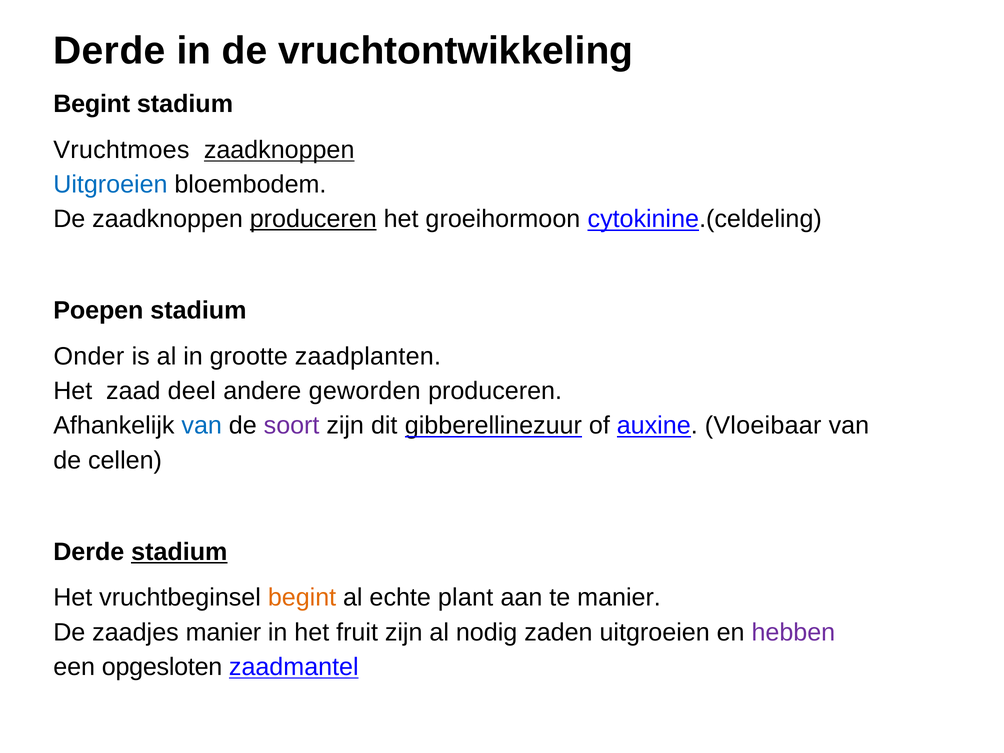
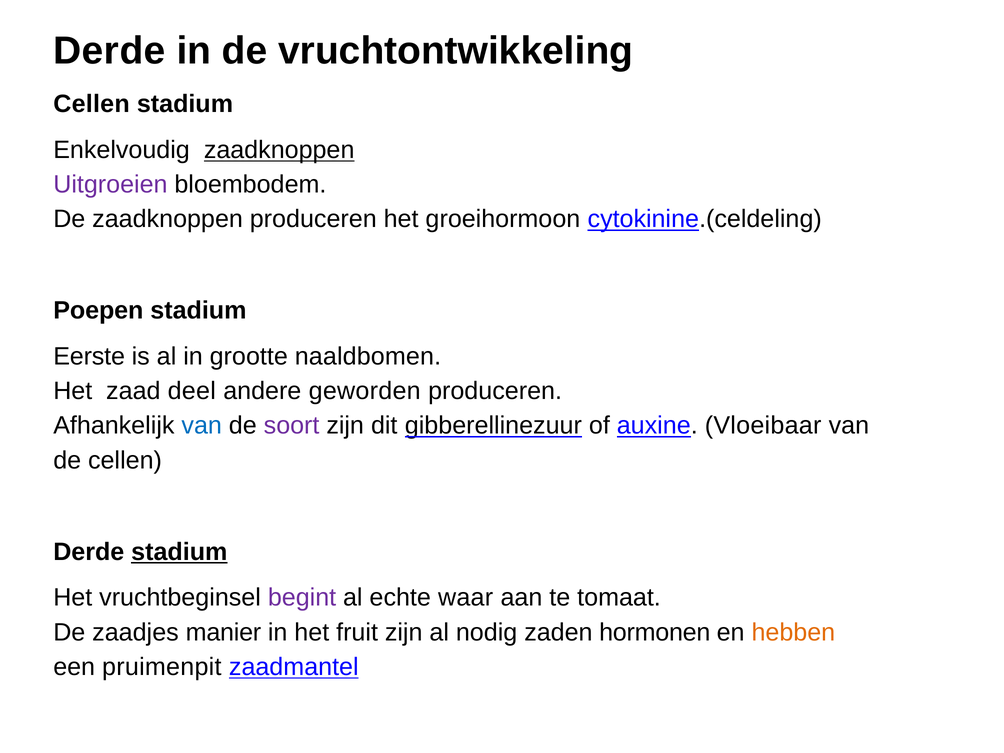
Begint at (92, 104): Begint -> Cellen
Vruchtmoes: Vruchtmoes -> Enkelvoudig
Uitgroeien at (110, 184) colour: blue -> purple
produceren at (313, 219) underline: present -> none
Onder: Onder -> Eerste
zaadplanten: zaadplanten -> naaldbomen
begint at (302, 598) colour: orange -> purple
plant: plant -> waar
te manier: manier -> tomaat
zaden uitgroeien: uitgroeien -> hormonen
hebben colour: purple -> orange
opgesloten: opgesloten -> pruimenpit
